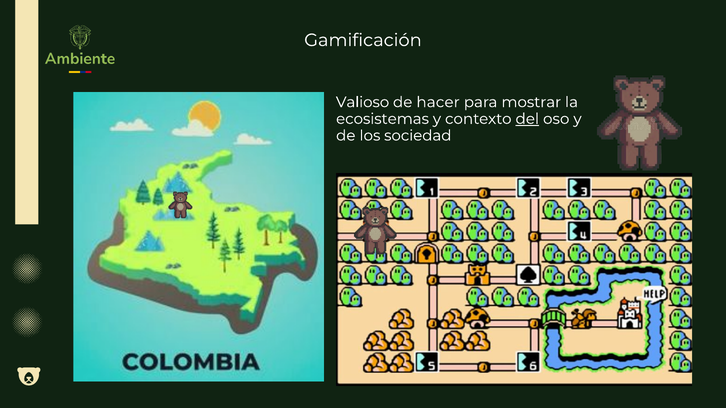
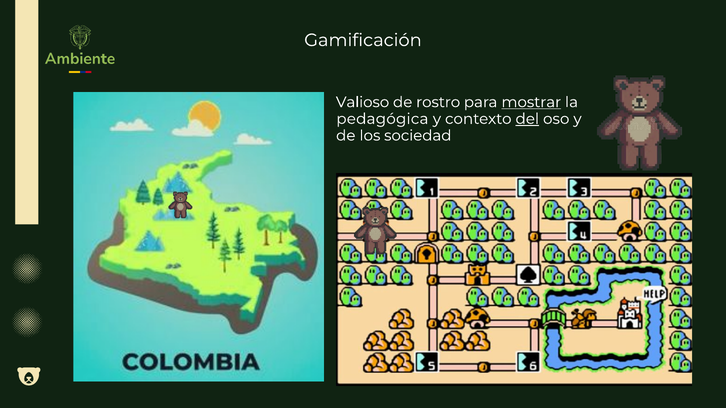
hacer: hacer -> rostro
mostrar underline: none -> present
ecosistemas: ecosistemas -> pedagógica
